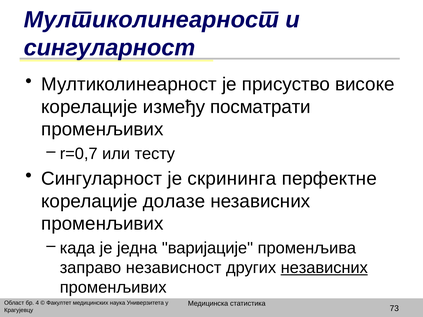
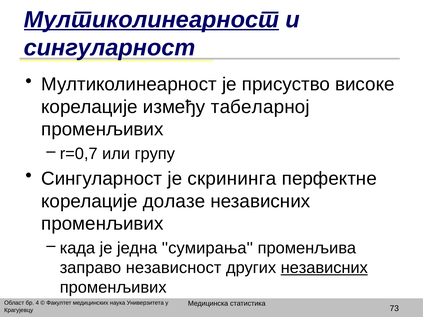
Мултиколинеарност at (151, 20) underline: none -> present
посматрати: посматрати -> табеларној
тесту: тесту -> групу
варијације: варијације -> сумирања
